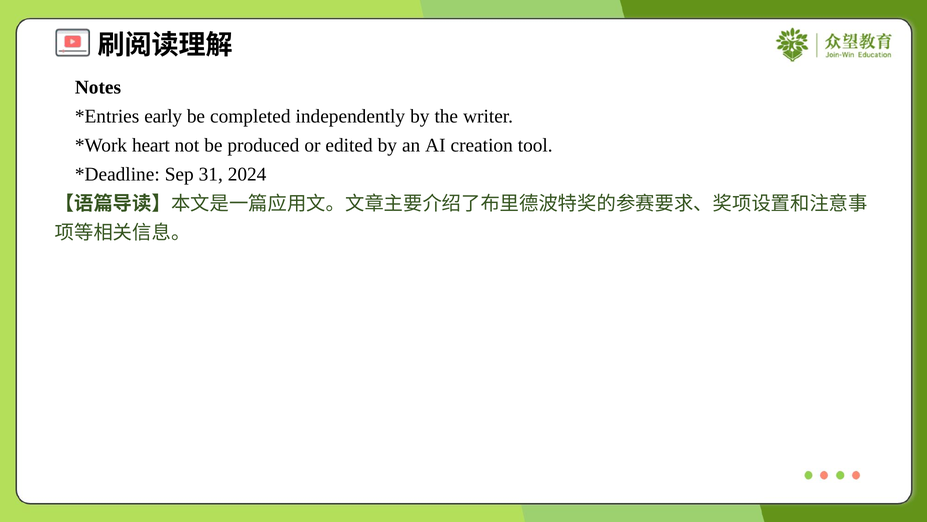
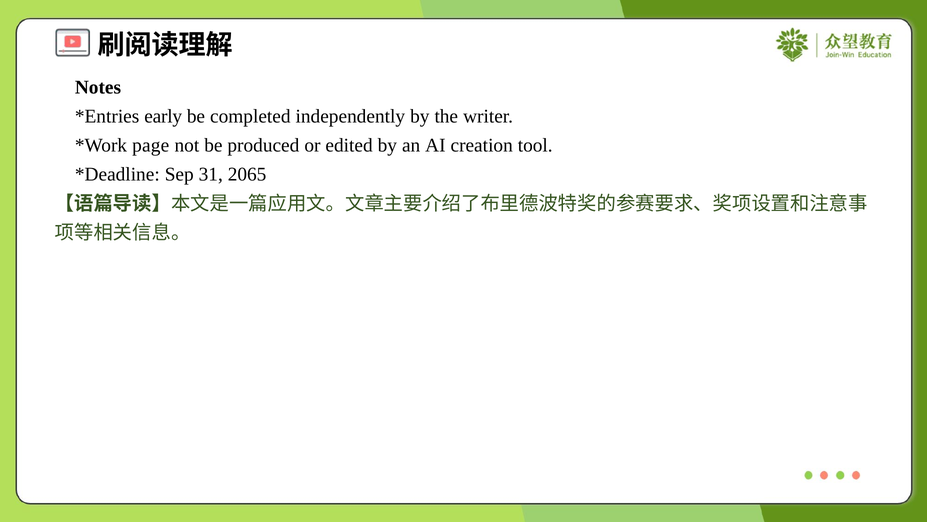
heart: heart -> page
2024: 2024 -> 2065
